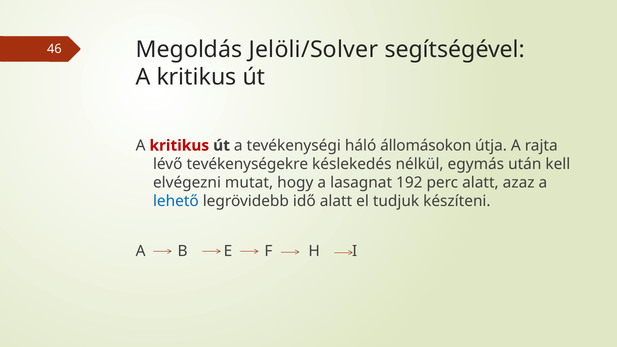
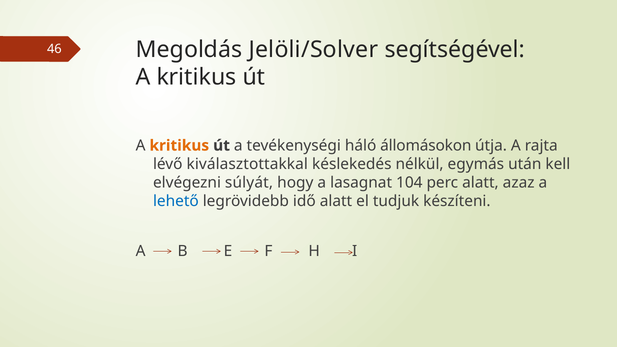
kritikus at (179, 146) colour: red -> orange
tevékenységekre: tevékenységekre -> kiválasztottakkal
mutat: mutat -> súlyát
192: 192 -> 104
